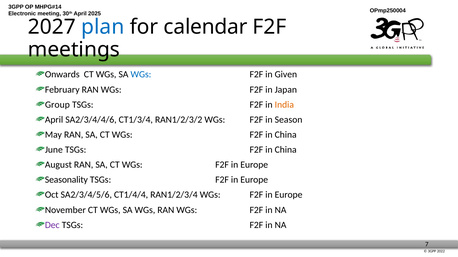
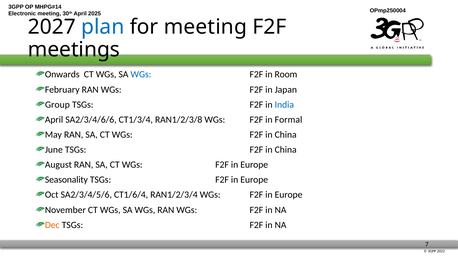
for calendar: calendar -> meeting
Given: Given -> Room
India colour: orange -> blue
SA2/3/4/4/6: SA2/3/4/4/6 -> SA2/3/4/6/6
RAN1/2/3/2: RAN1/2/3/2 -> RAN1/2/3/8
Season: Season -> Formal
CT1/4/4: CT1/4/4 -> CT1/6/4
Dec colour: purple -> orange
